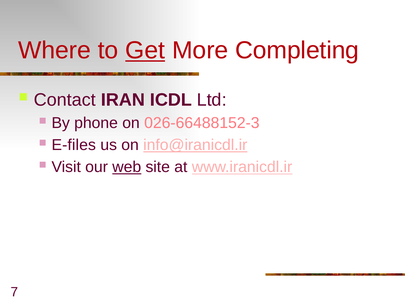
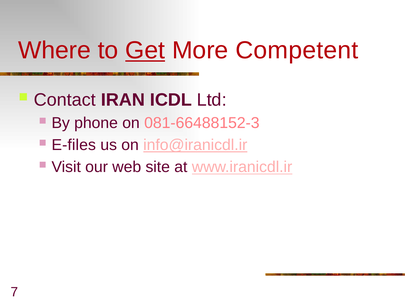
Completing: Completing -> Competent
026-66488152-3: 026-66488152-3 -> 081-66488152-3
web underline: present -> none
